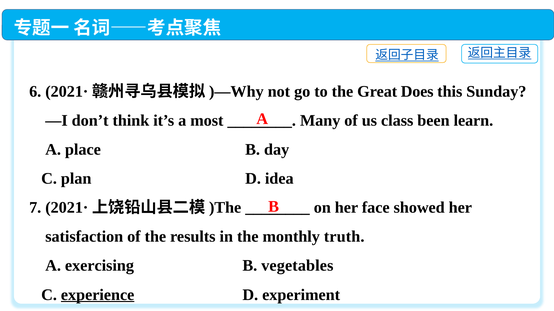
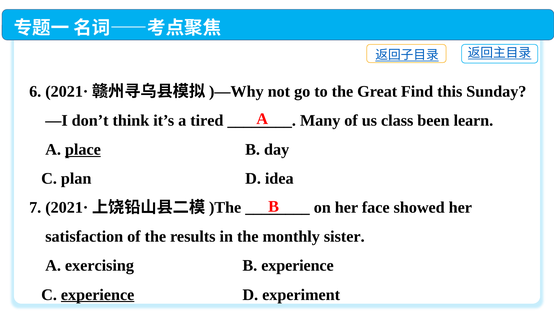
Does: Does -> Find
most: most -> tired
place underline: none -> present
truth: truth -> sister
B vegetables: vegetables -> experience
